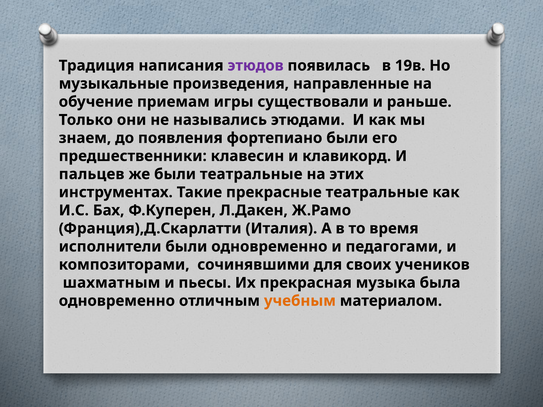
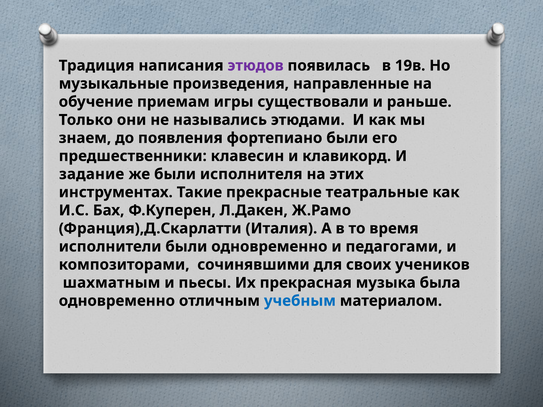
пальцев: пальцев -> задание
были театральные: театральные -> исполнителя
учебным colour: orange -> blue
